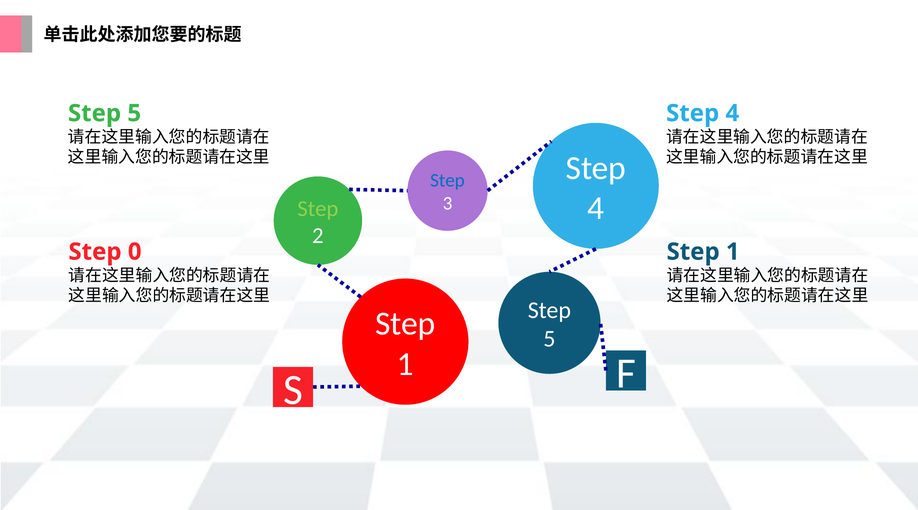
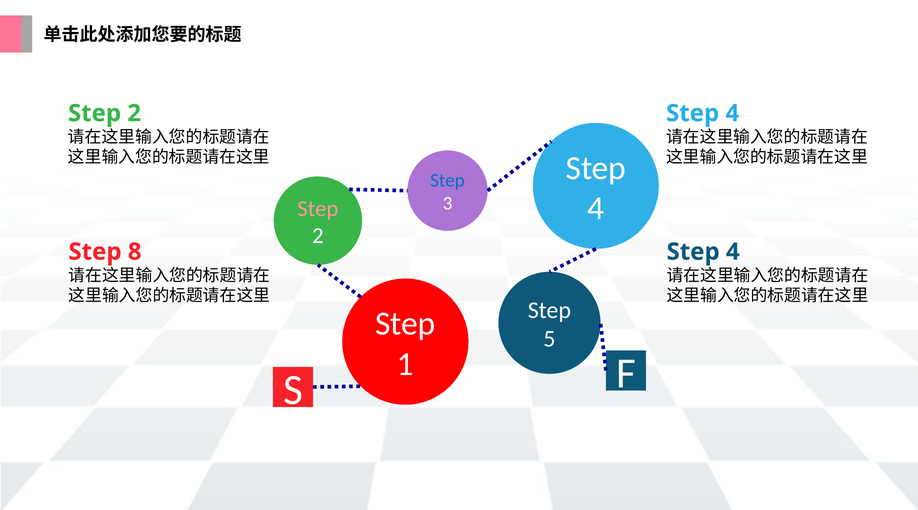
5 at (134, 113): 5 -> 2
Step at (318, 209) colour: light green -> pink
0: 0 -> 8
1 at (733, 252): 1 -> 4
